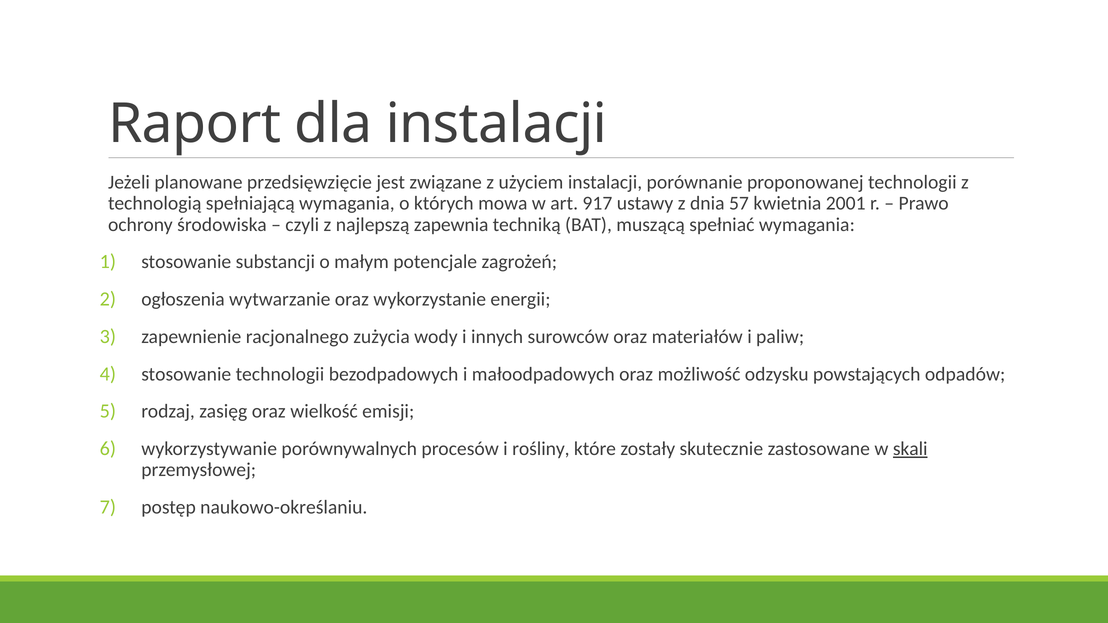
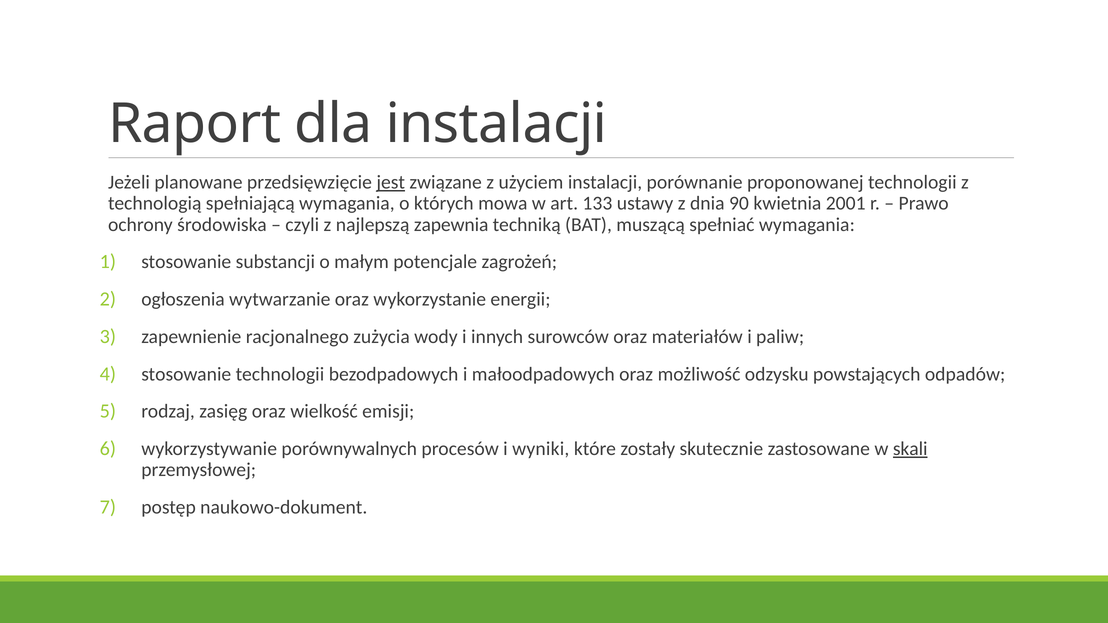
jest underline: none -> present
917: 917 -> 133
57: 57 -> 90
rośliny: rośliny -> wyniki
naukowo-określaniu: naukowo-określaniu -> naukowo-dokument
